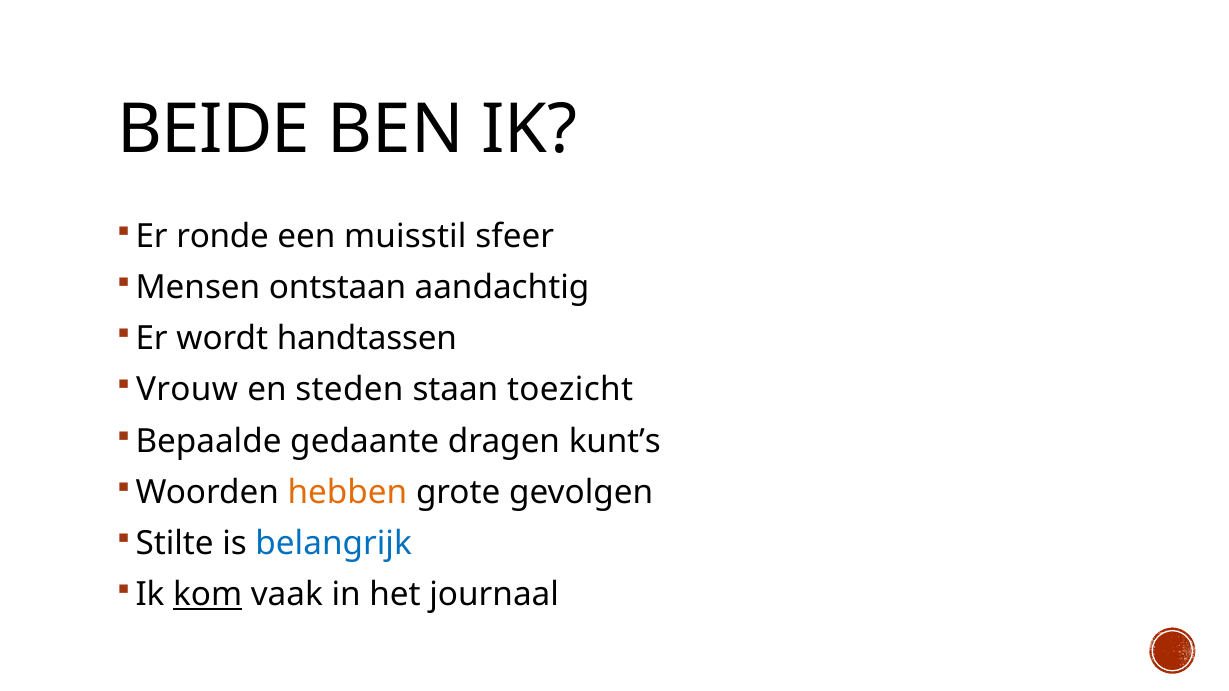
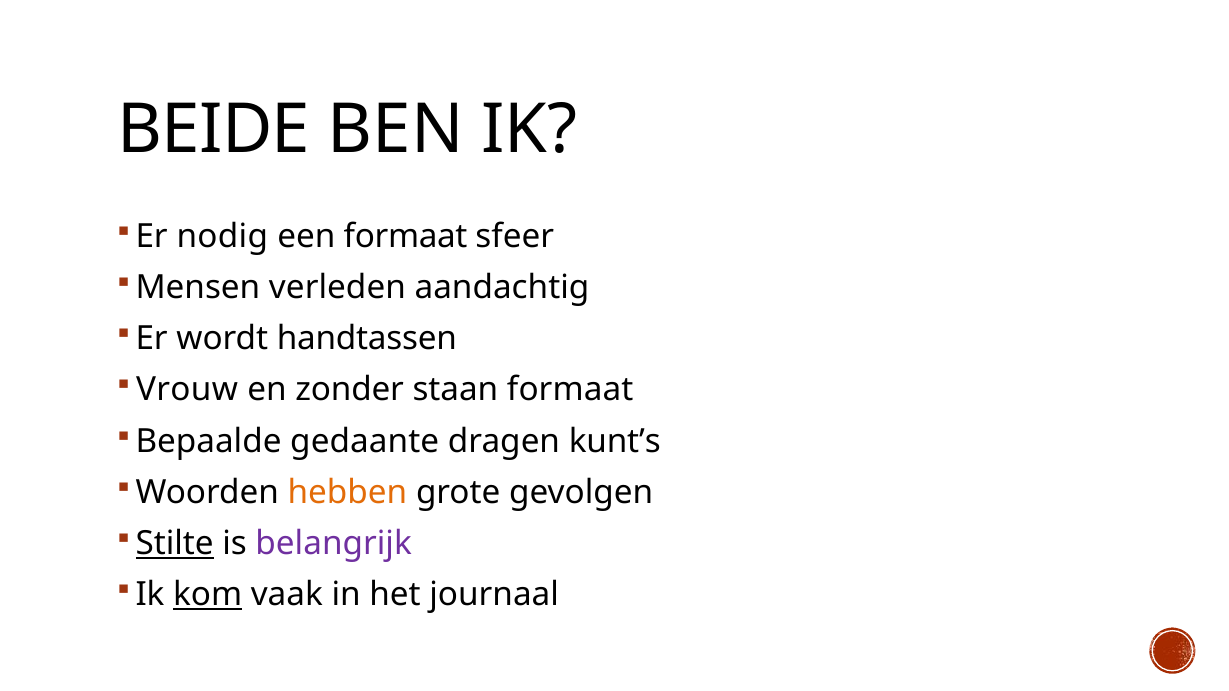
ronde: ronde -> nodig
een muisstil: muisstil -> formaat
ontstaan: ontstaan -> verleden
steden: steden -> zonder
staan toezicht: toezicht -> formaat
Stilte underline: none -> present
belangrijk colour: blue -> purple
